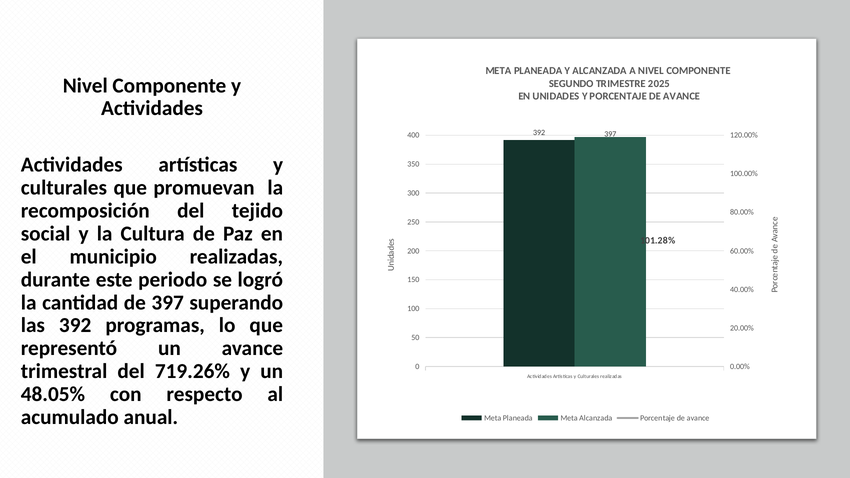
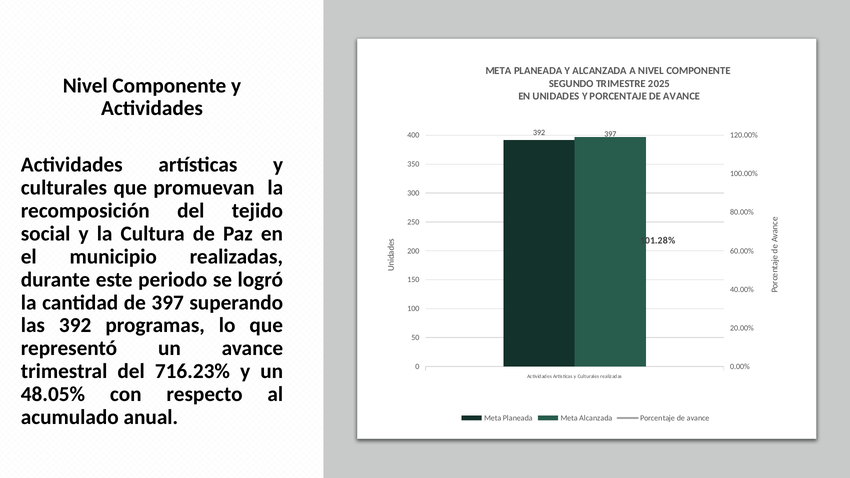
719.26%: 719.26% -> 716.23%
